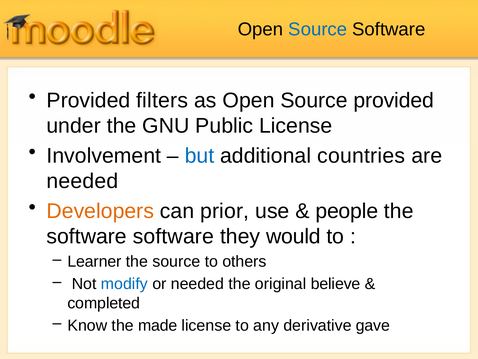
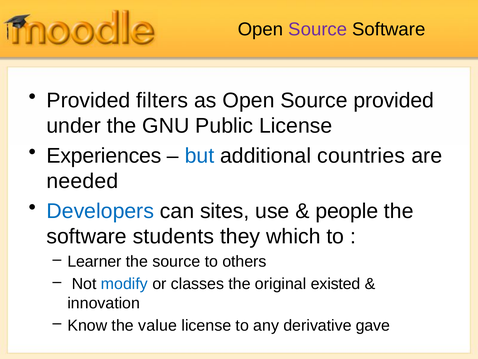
Source at (318, 29) colour: blue -> purple
Involvement: Involvement -> Experiences
Developers colour: orange -> blue
prior: prior -> sites
software software: software -> students
would: would -> which
or needed: needed -> classes
believe: believe -> existed
completed: completed -> innovation
made: made -> value
